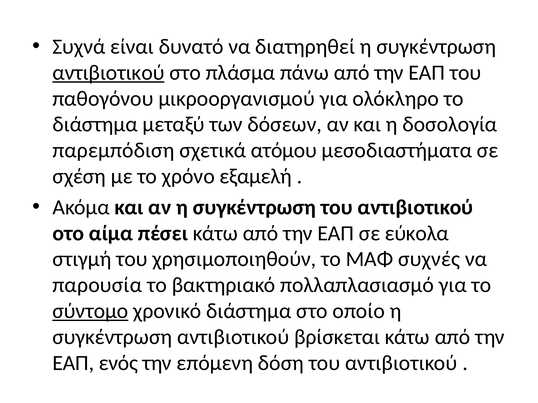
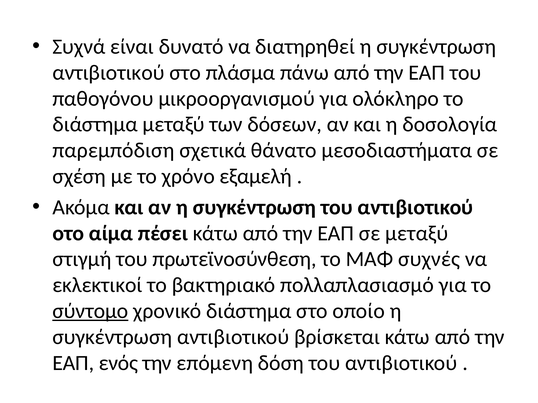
αντιβιοτικού at (108, 73) underline: present -> none
ατόμου: ατόμου -> θάνατο
σε εύκολα: εύκολα -> μεταξύ
χρησιμοποιηθούν: χρησιμοποιηθούν -> πρωτεϊνοσύνθεση
παρουσία: παρουσία -> εκλεκτικοί
